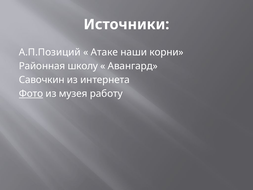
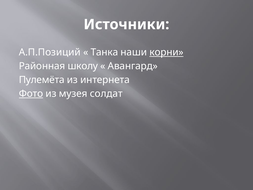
Атаке: Атаке -> Танка
корни underline: none -> present
Савочкин: Савочкин -> Пулемёта
работу: работу -> солдат
